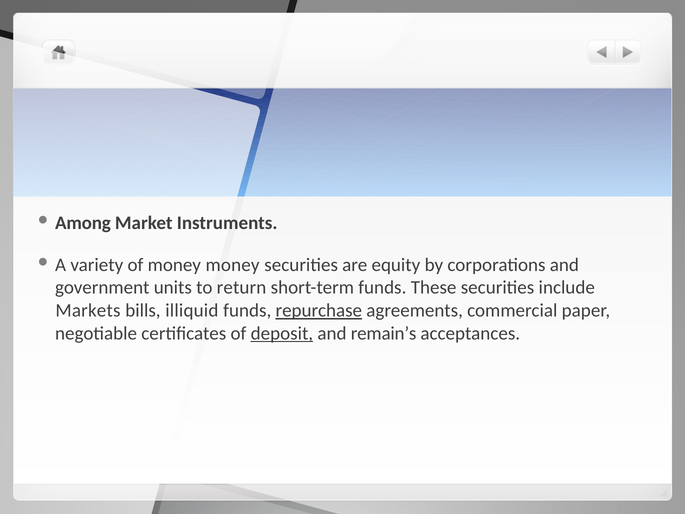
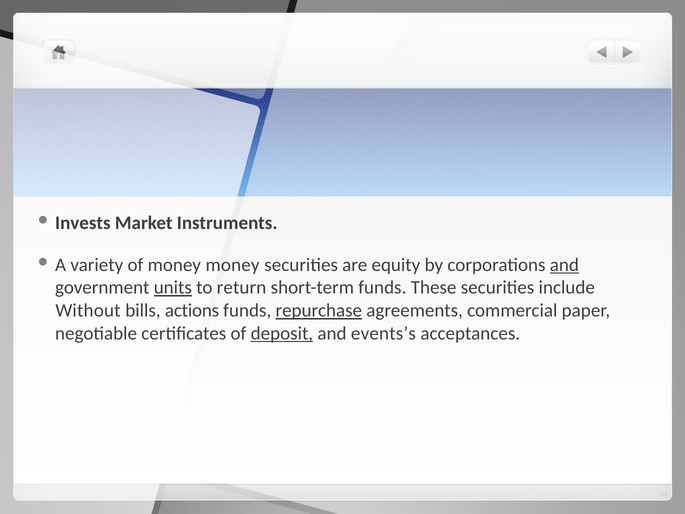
Among: Among -> Invests
and at (564, 265) underline: none -> present
units underline: none -> present
Markets: Markets -> Without
illiquid: illiquid -> actions
remain’s: remain’s -> events’s
